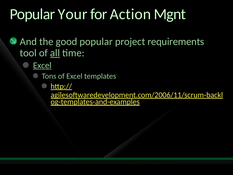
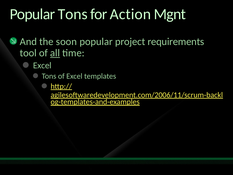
Popular Your: Your -> Tons
good: good -> soon
Excel at (42, 65) underline: present -> none
